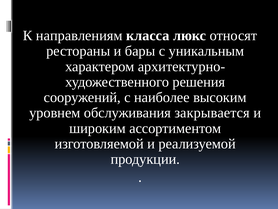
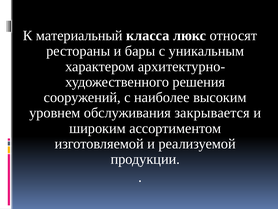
направлениям: направлениям -> материальный
